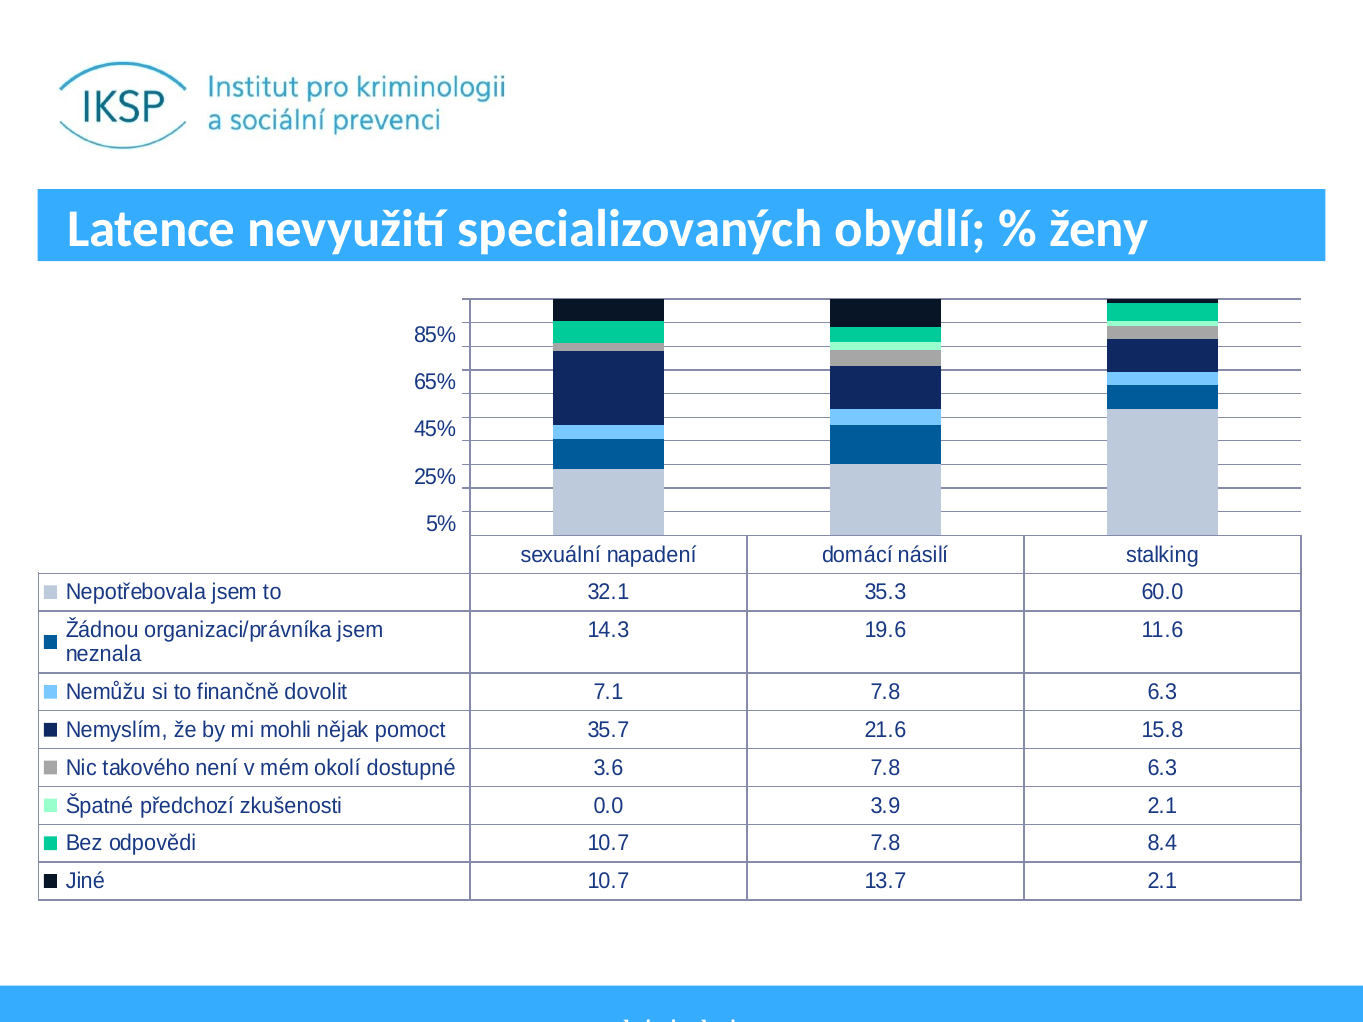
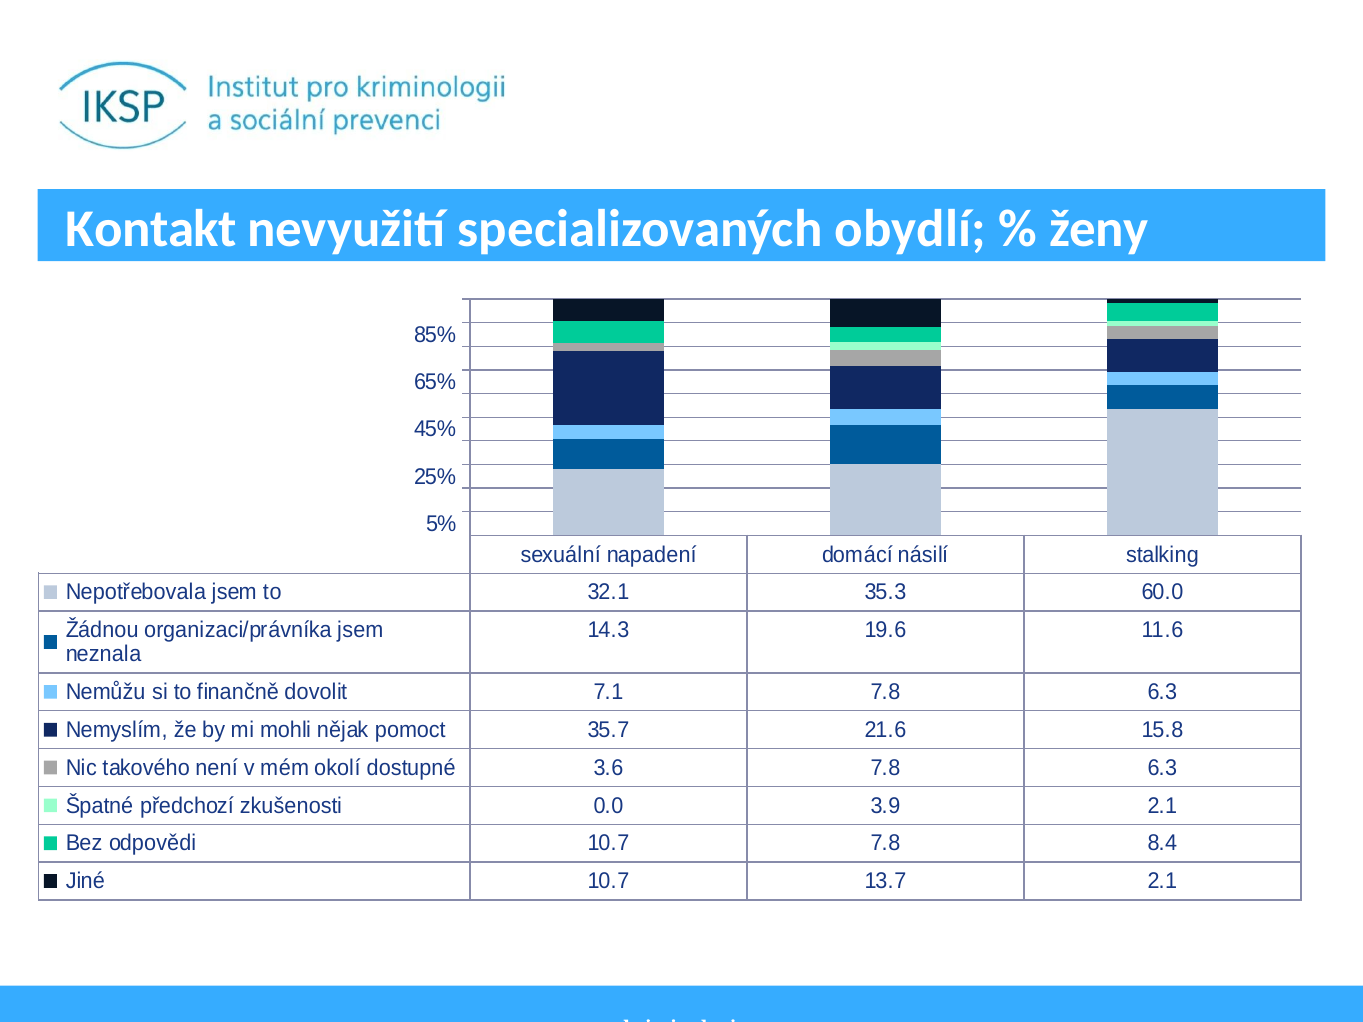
Latence: Latence -> Kontakt
